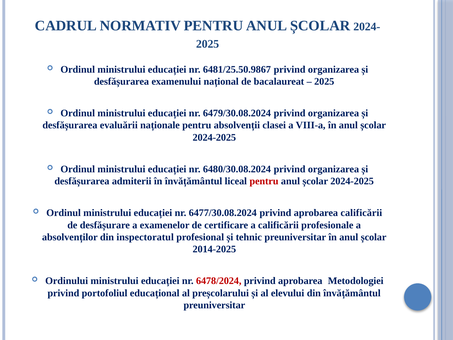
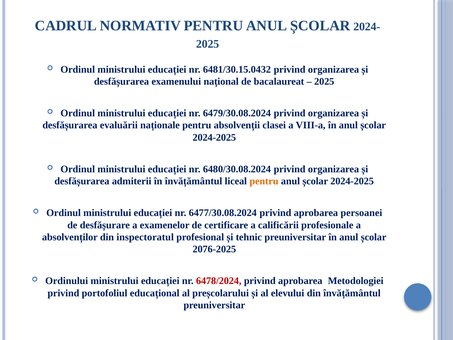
6481/25.50.9867: 6481/25.50.9867 -> 6481/30.15.0432
pentru at (264, 181) colour: red -> orange
aprobarea calificării: calificării -> persoanei
2014-2025: 2014-2025 -> 2076-2025
